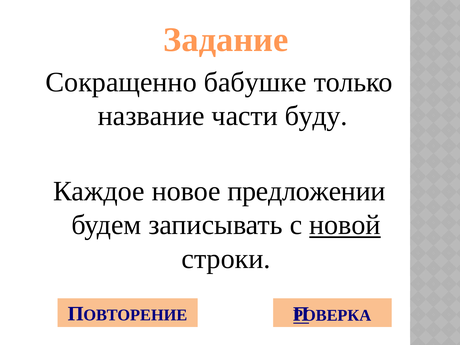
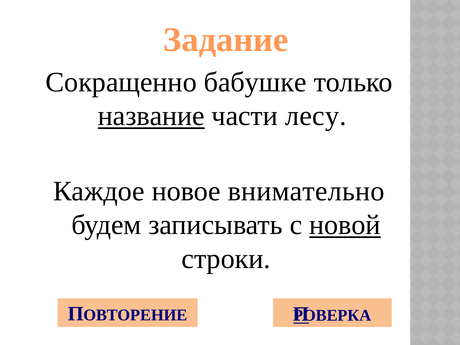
название underline: none -> present
буду: буду -> лесу
предложении: предложении -> внимательно
